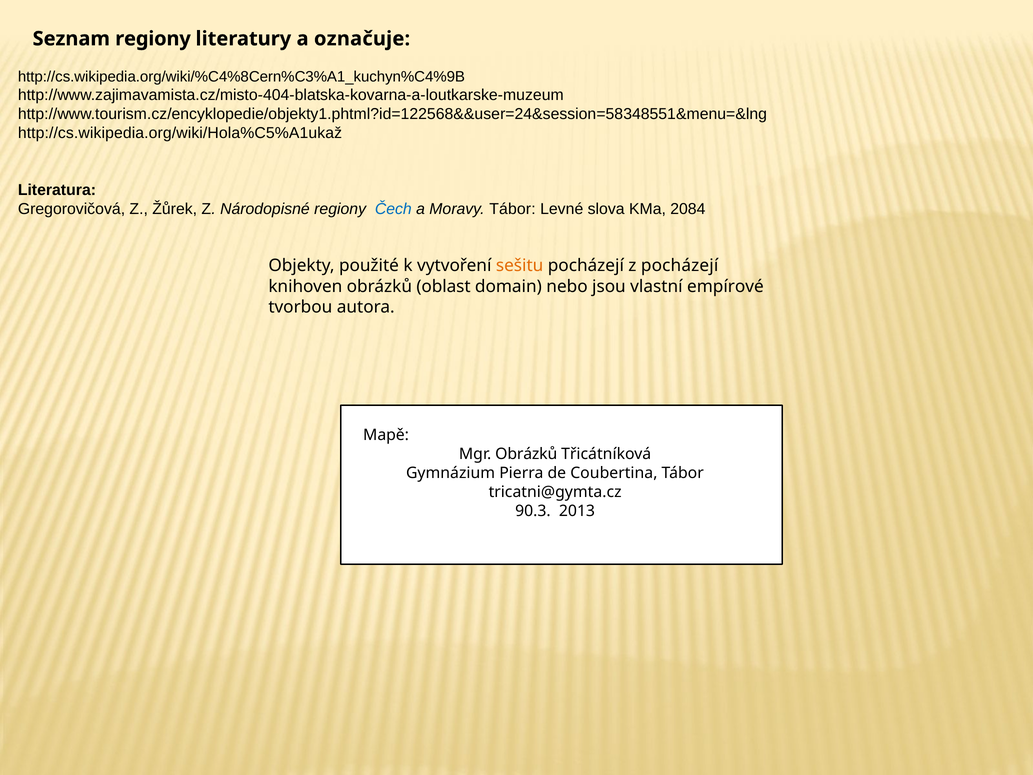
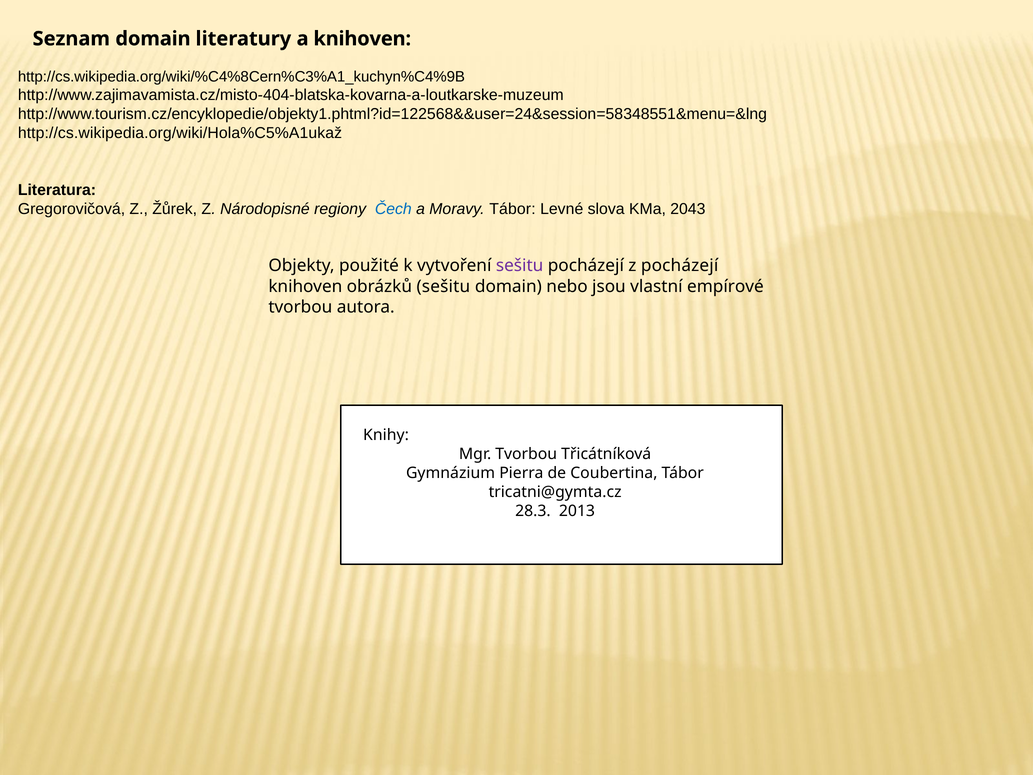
Seznam regiony: regiony -> domain
a označuje: označuje -> knihoven
2084: 2084 -> 2043
sešitu at (520, 266) colour: orange -> purple
obrázků oblast: oblast -> sešitu
Mapě: Mapě -> Knihy
Mgr Obrázků: Obrázků -> Tvorbou
90.3: 90.3 -> 28.3
